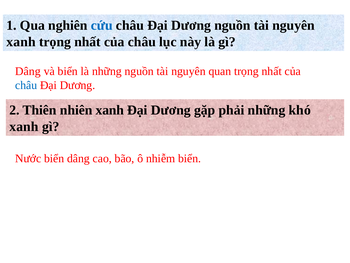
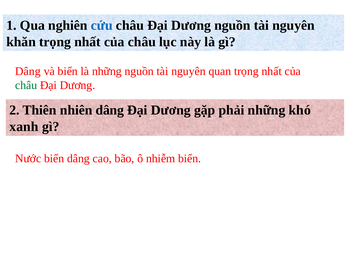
xanh at (21, 42): xanh -> khăn
châu at (26, 85) colour: blue -> green
nhiên xanh: xanh -> dâng
